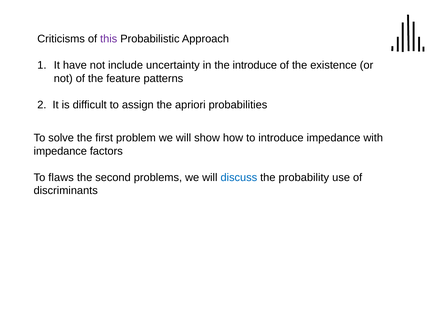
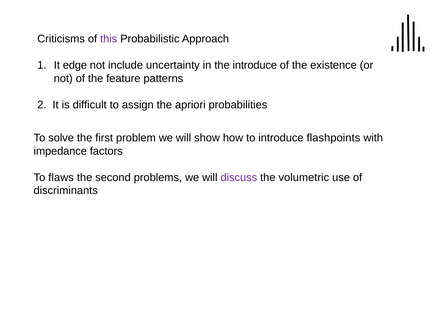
have: have -> edge
introduce impedance: impedance -> flashpoints
discuss colour: blue -> purple
probability: probability -> volumetric
